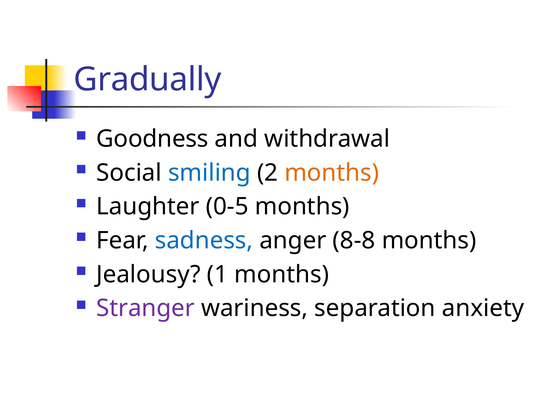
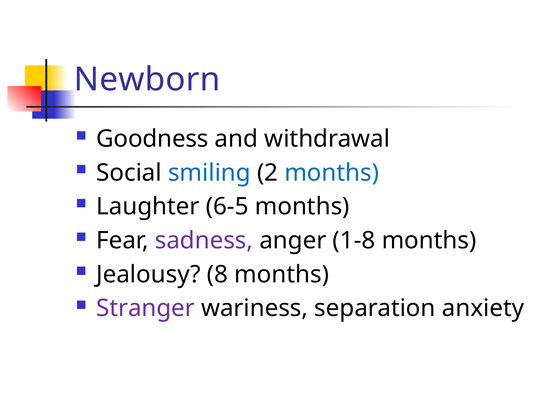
Gradually: Gradually -> Newborn
months at (332, 173) colour: orange -> blue
0-5: 0-5 -> 6-5
sadness colour: blue -> purple
8-8: 8-8 -> 1-8
1: 1 -> 8
